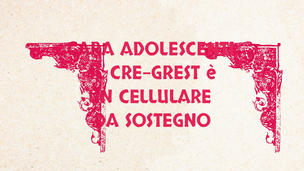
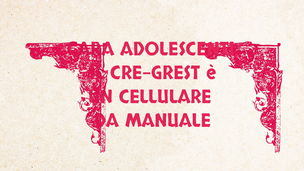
SOSTEGNO: SOSTEGNO -> MANUALE
